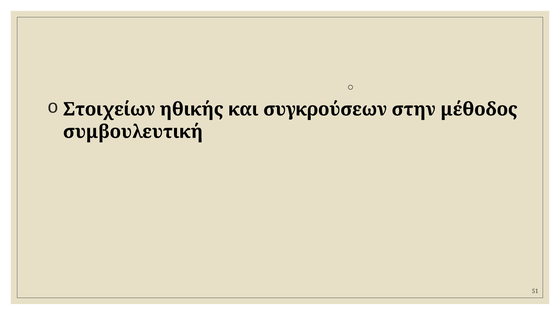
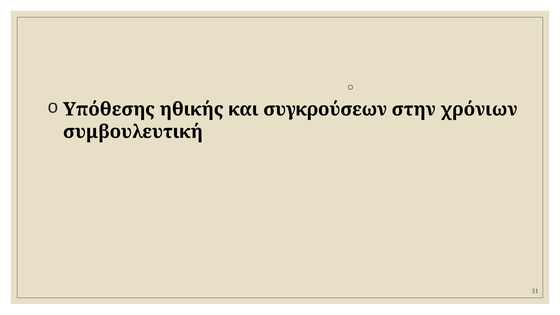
Στοιχείων: Στοιχείων -> Υπόθεσης
μέθοδος: μέθοδος -> χρόνιων
